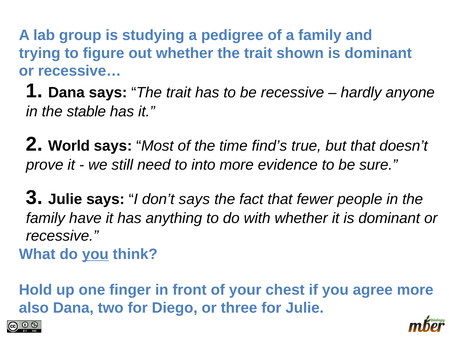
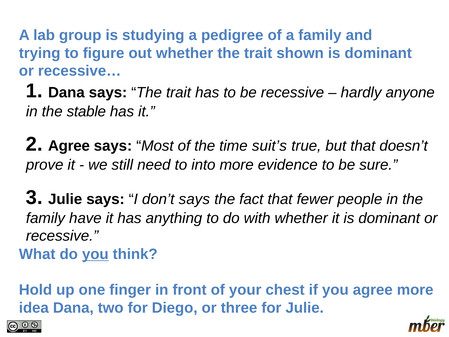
2 World: World -> Agree
find’s: find’s -> suit’s
also: also -> idea
